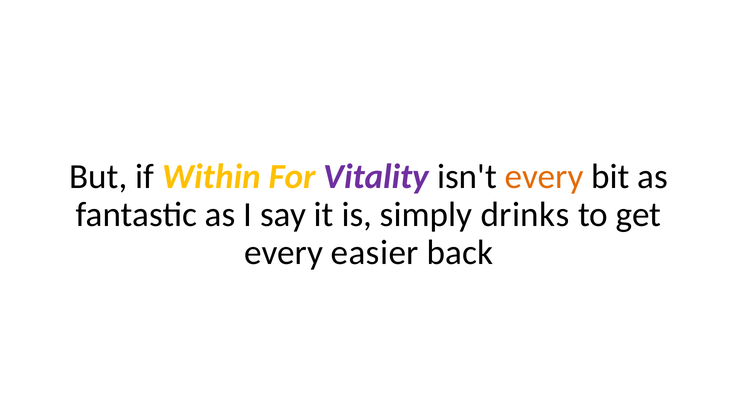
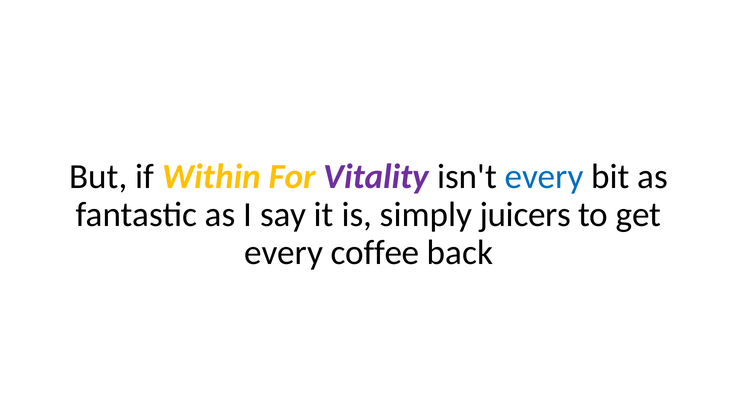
every at (544, 176) colour: orange -> blue
drinks: drinks -> juicers
easier: easier -> coffee
